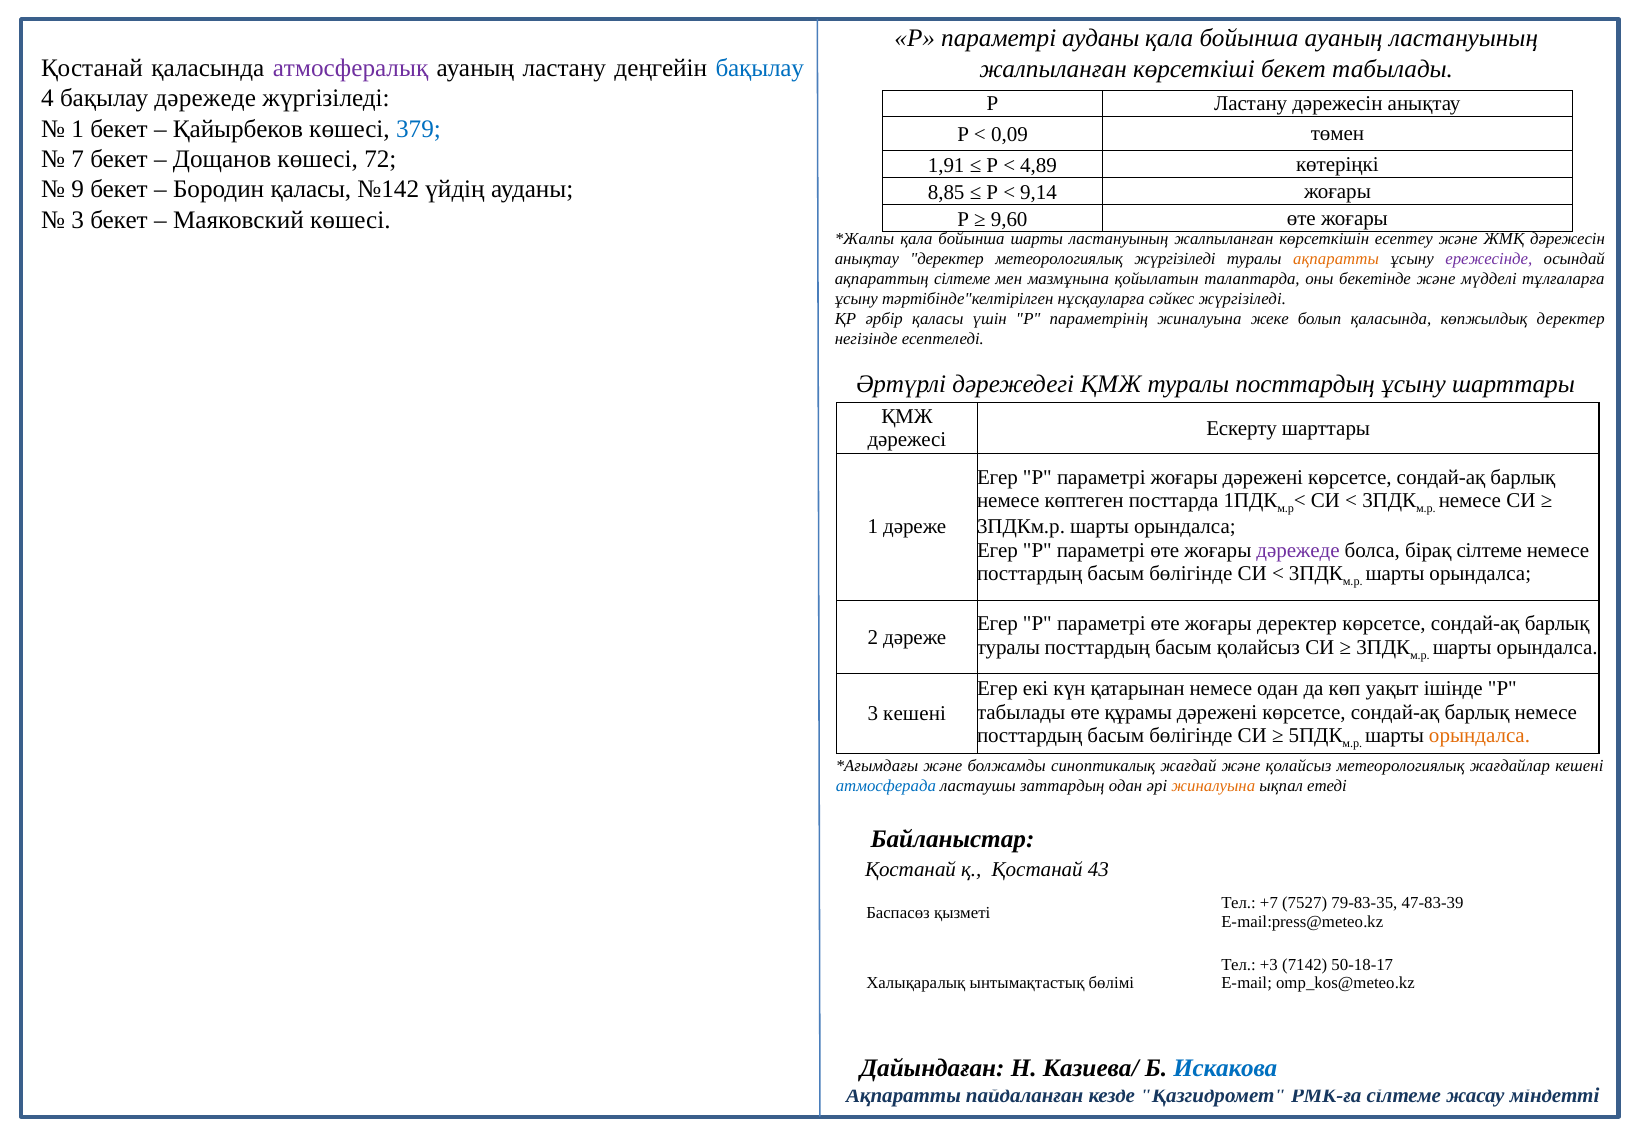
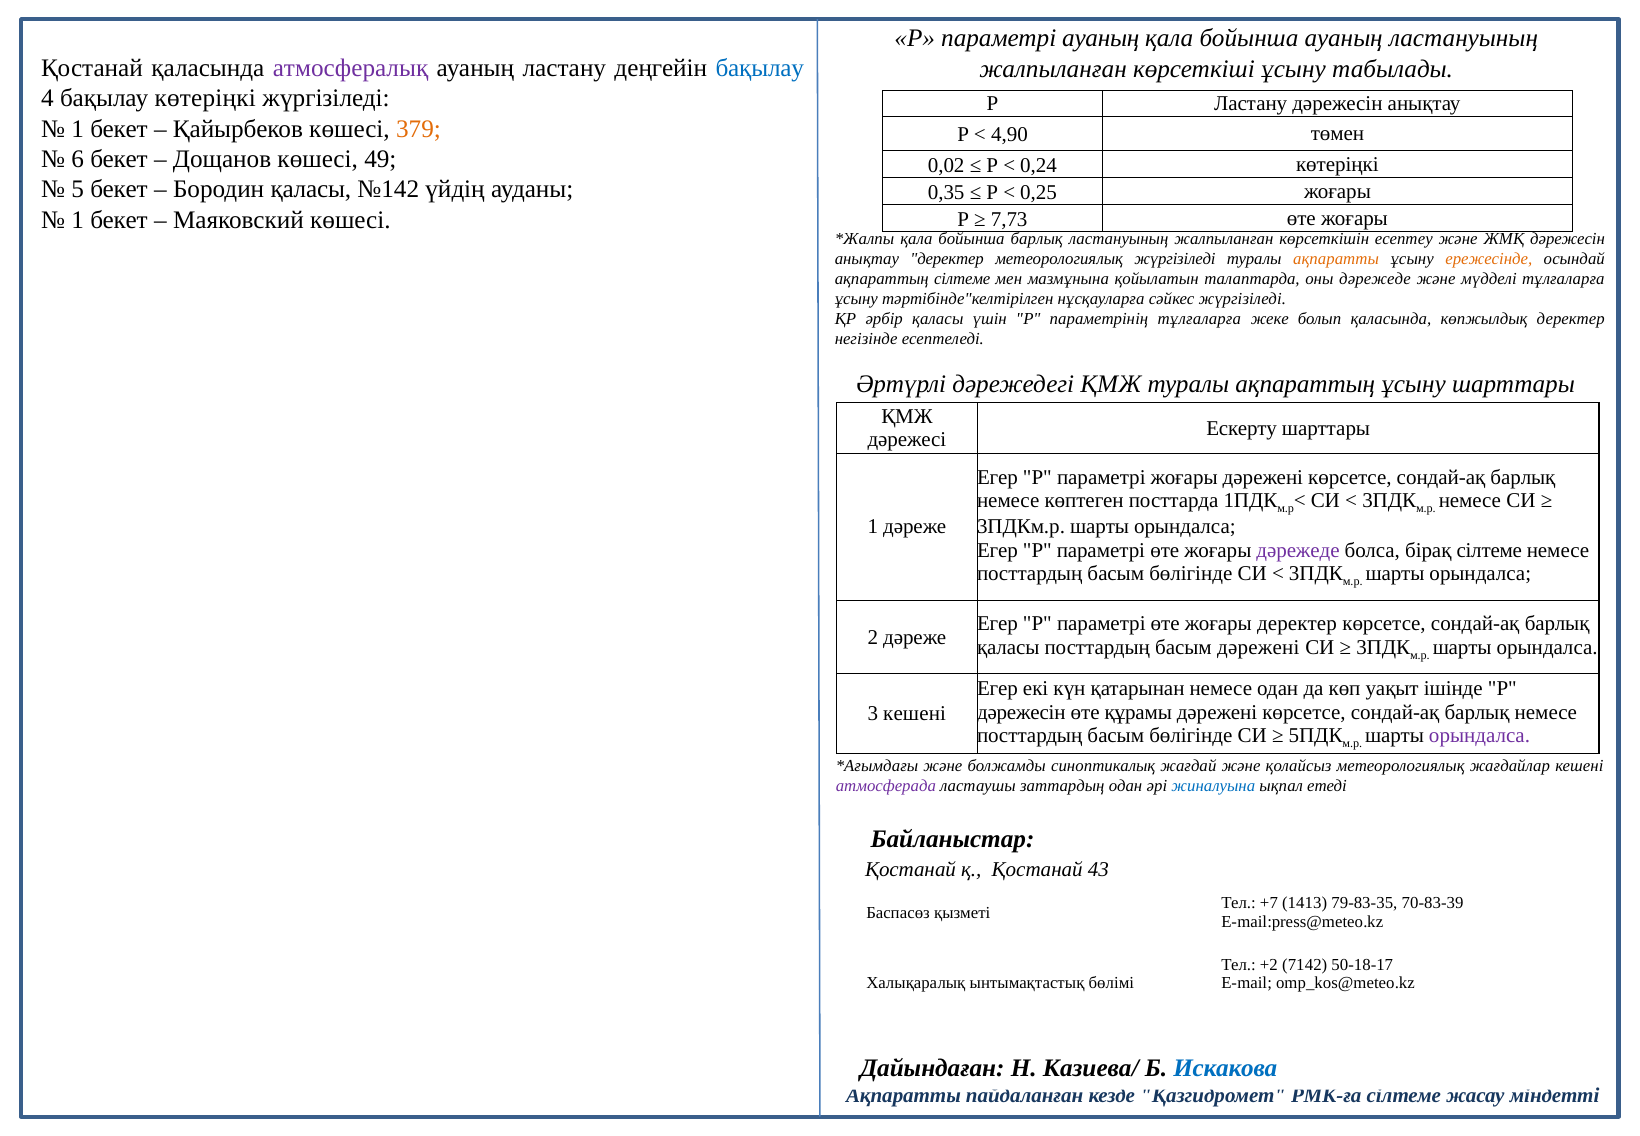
параметрі ауданы: ауданы -> ауаның
көрсеткіші бекет: бекет -> ұсыну
бақылау дәрежеде: дәрежеде -> көтеріңкі
379 colour: blue -> orange
0,09: 0,09 -> 4,90
7: 7 -> 6
72: 72 -> 49
1,91: 1,91 -> 0,02
4,89: 4,89 -> 0,24
9: 9 -> 5
8,85: 8,85 -> 0,35
9,14: 9,14 -> 0,25
3 at (78, 220): 3 -> 1
9,60: 9,60 -> 7,73
бойынша шарты: шарты -> барлық
ережесінде colour: purple -> orange
оны бекетінде: бекетінде -> дәрежеде
параметрінің жиналуына: жиналуына -> тұлғаларға
ҚМЖ туралы посттардың: посттардың -> ақпараттың
туралы at (1008, 647): туралы -> қаласы
басым қолайсыз: қолайсыз -> дәрежені
табылады at (1021, 712): табылады -> дәрежесін
орындалса at (1480, 735) colour: orange -> purple
атмосферада colour: blue -> purple
жиналуына at (1213, 786) colour: orange -> blue
7527: 7527 -> 1413
47-83-39: 47-83-39 -> 70-83-39
+3: +3 -> +2
